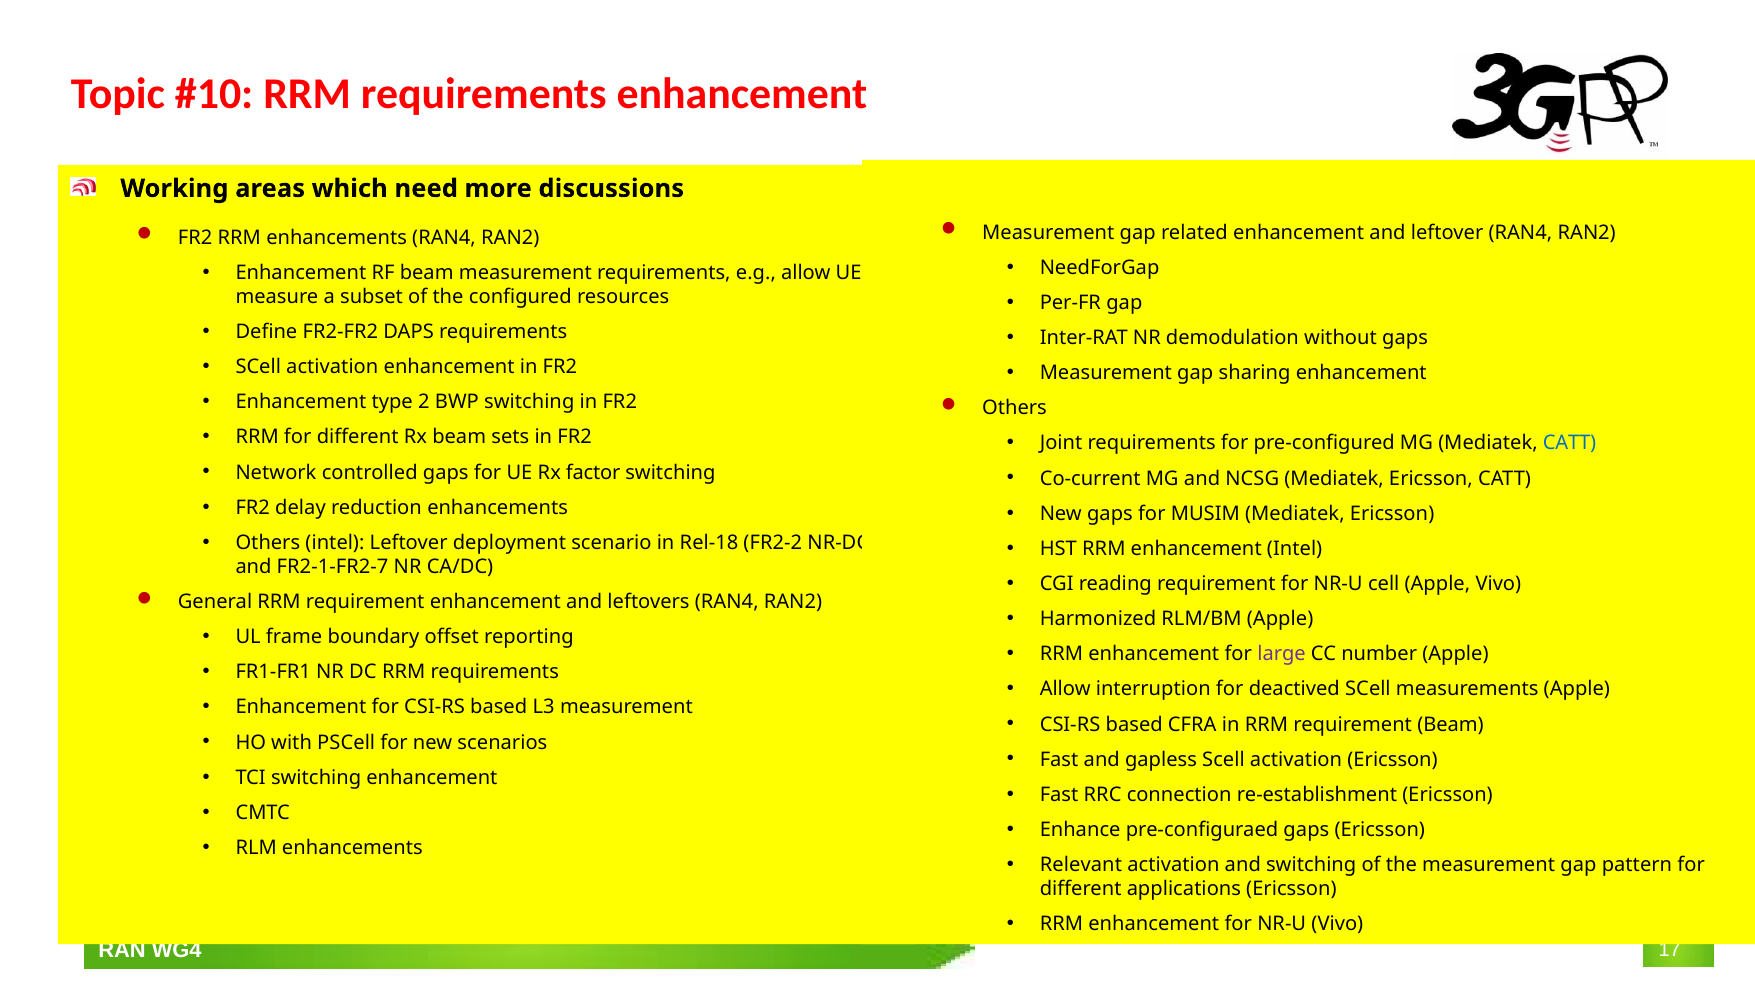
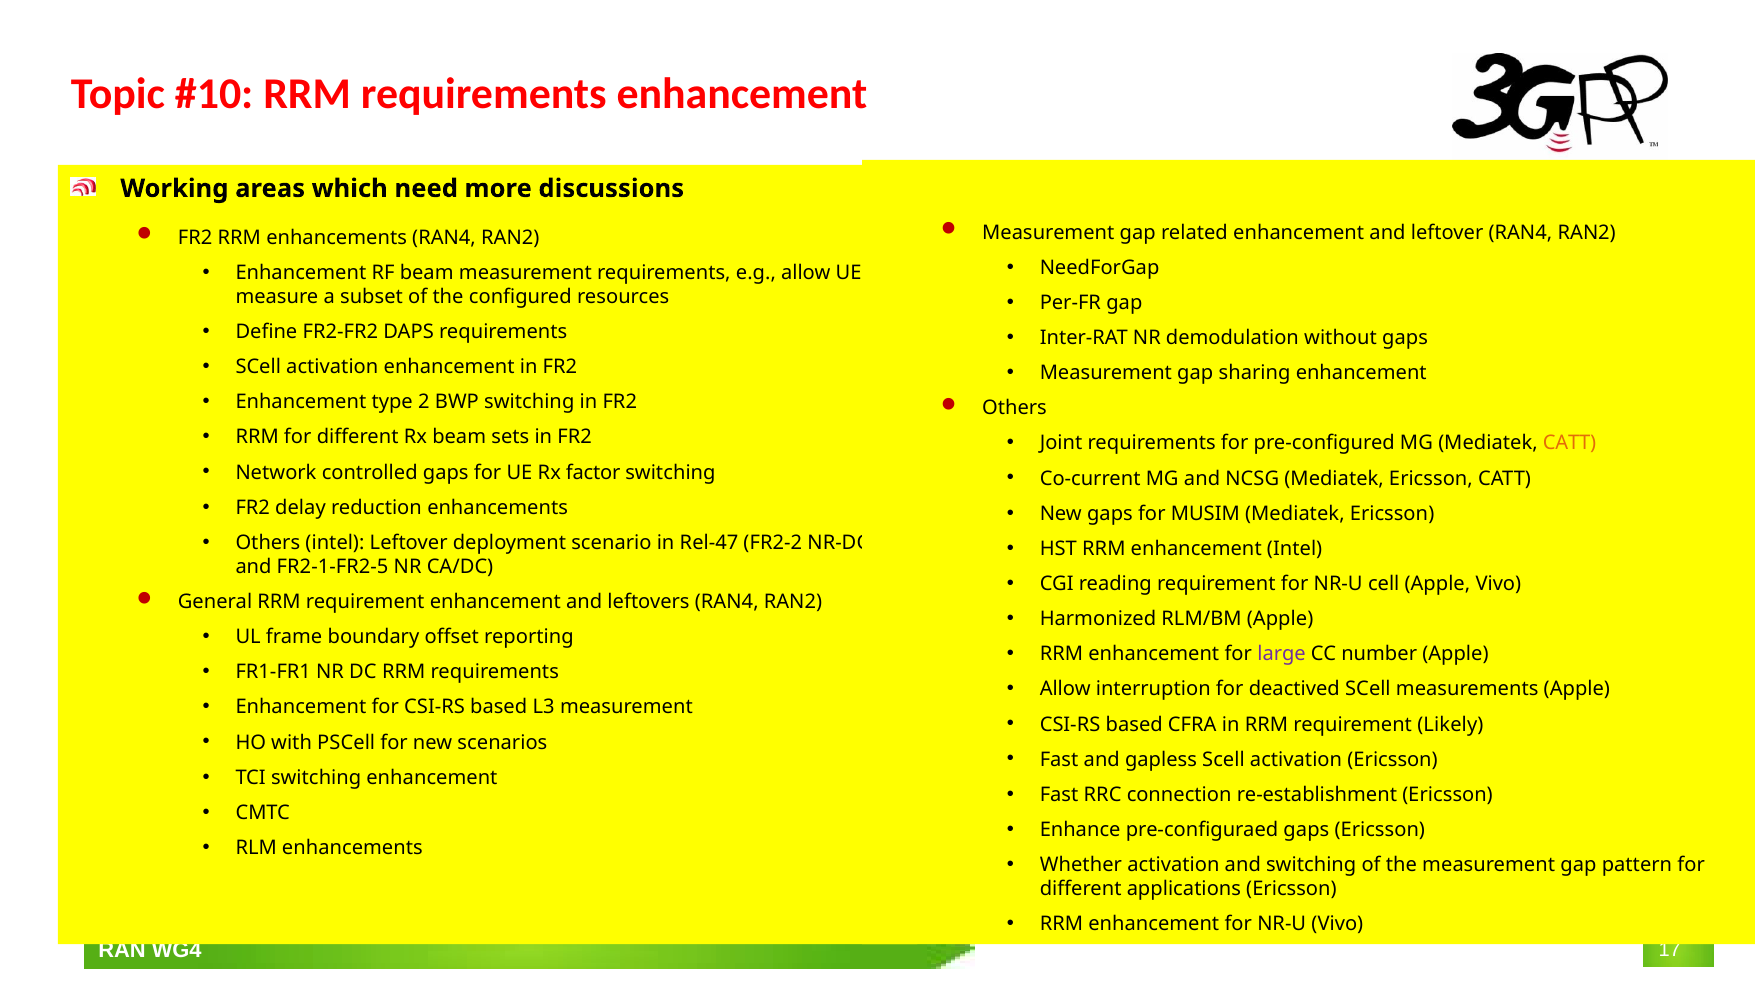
CATT at (1569, 443) colour: blue -> orange
Rel-18: Rel-18 -> Rel-47
FR2-1-FR2-7: FR2-1-FR2-7 -> FR2-1-FR2-5
requirement Beam: Beam -> Likely
Relevant: Relevant -> Whether
